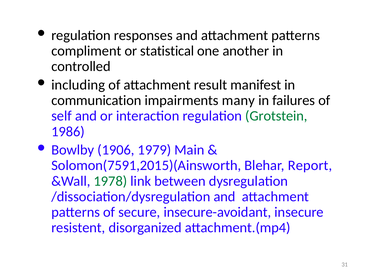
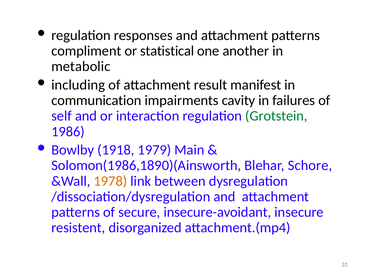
controlled: controlled -> metabolic
many: many -> cavity
1906: 1906 -> 1918
Solomon(7591,2015)(Ainsworth: Solomon(7591,2015)(Ainsworth -> Solomon(1986,1890)(Ainsworth
Report: Report -> Schore
1978 colour: green -> orange
